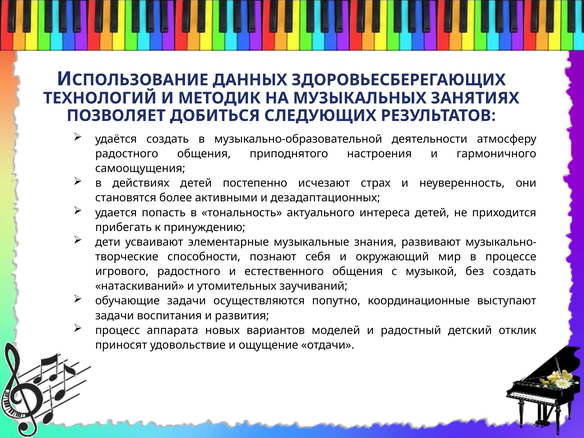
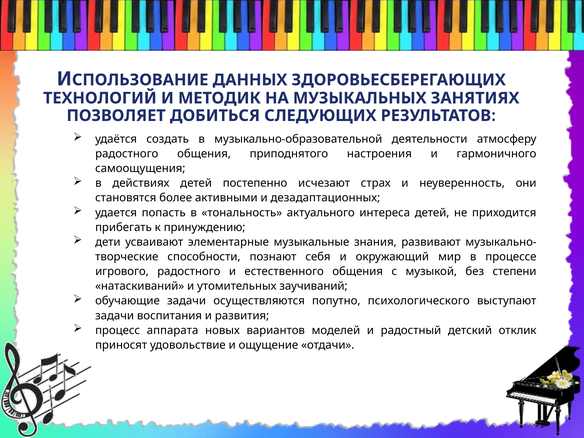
без создать: создать -> степени
координационные: координационные -> психологического
